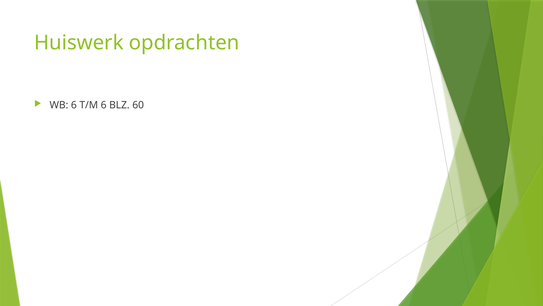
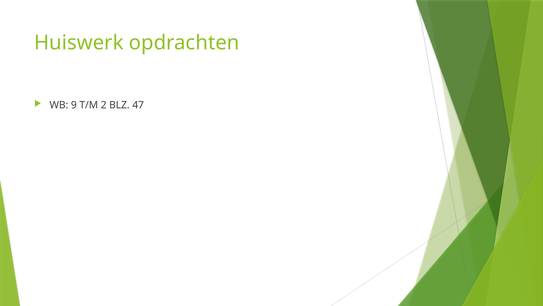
WB 6: 6 -> 9
T/M 6: 6 -> 2
60: 60 -> 47
